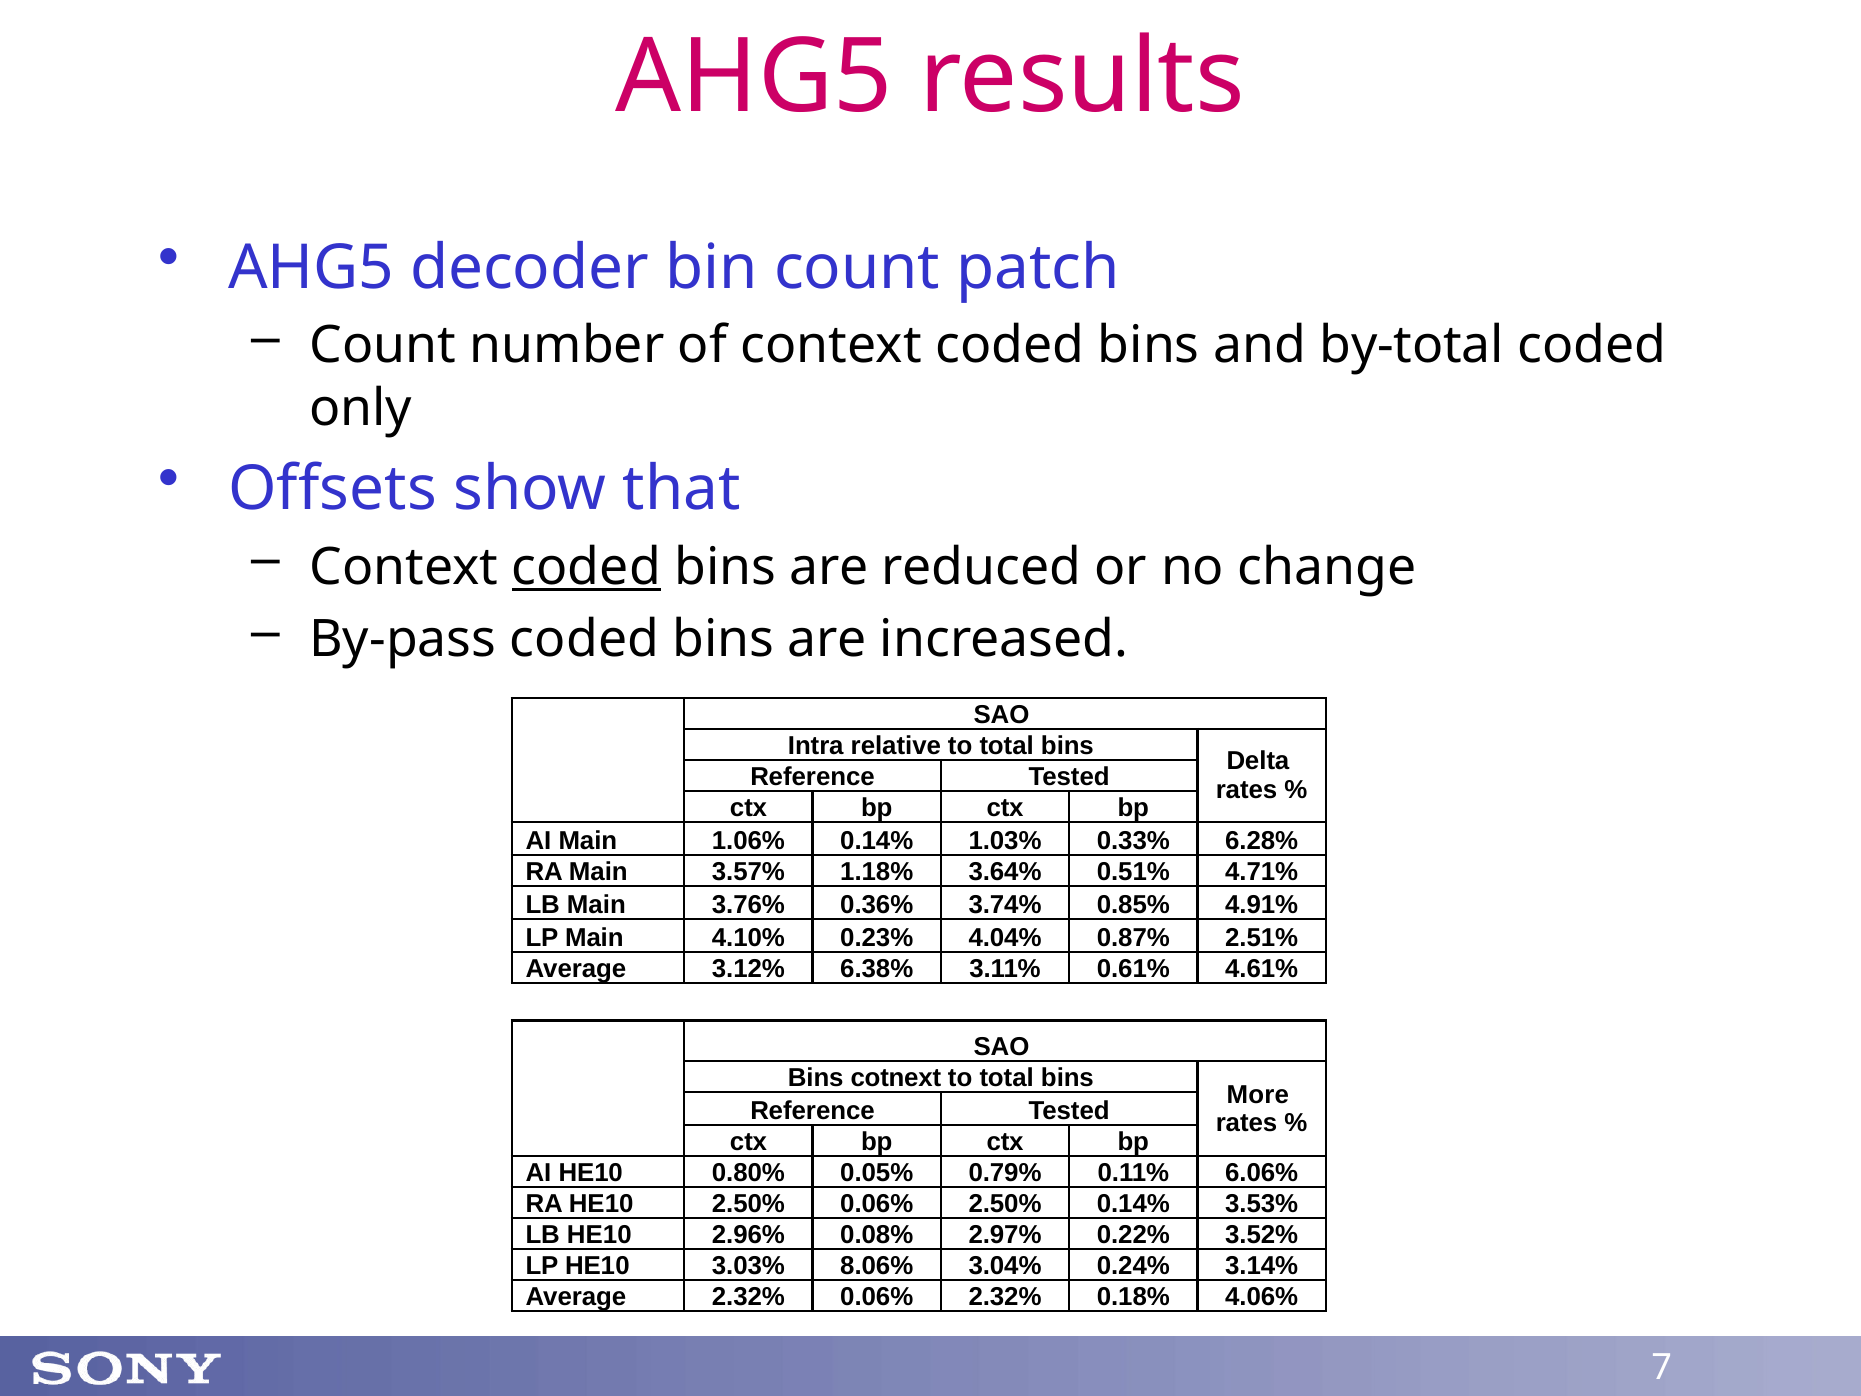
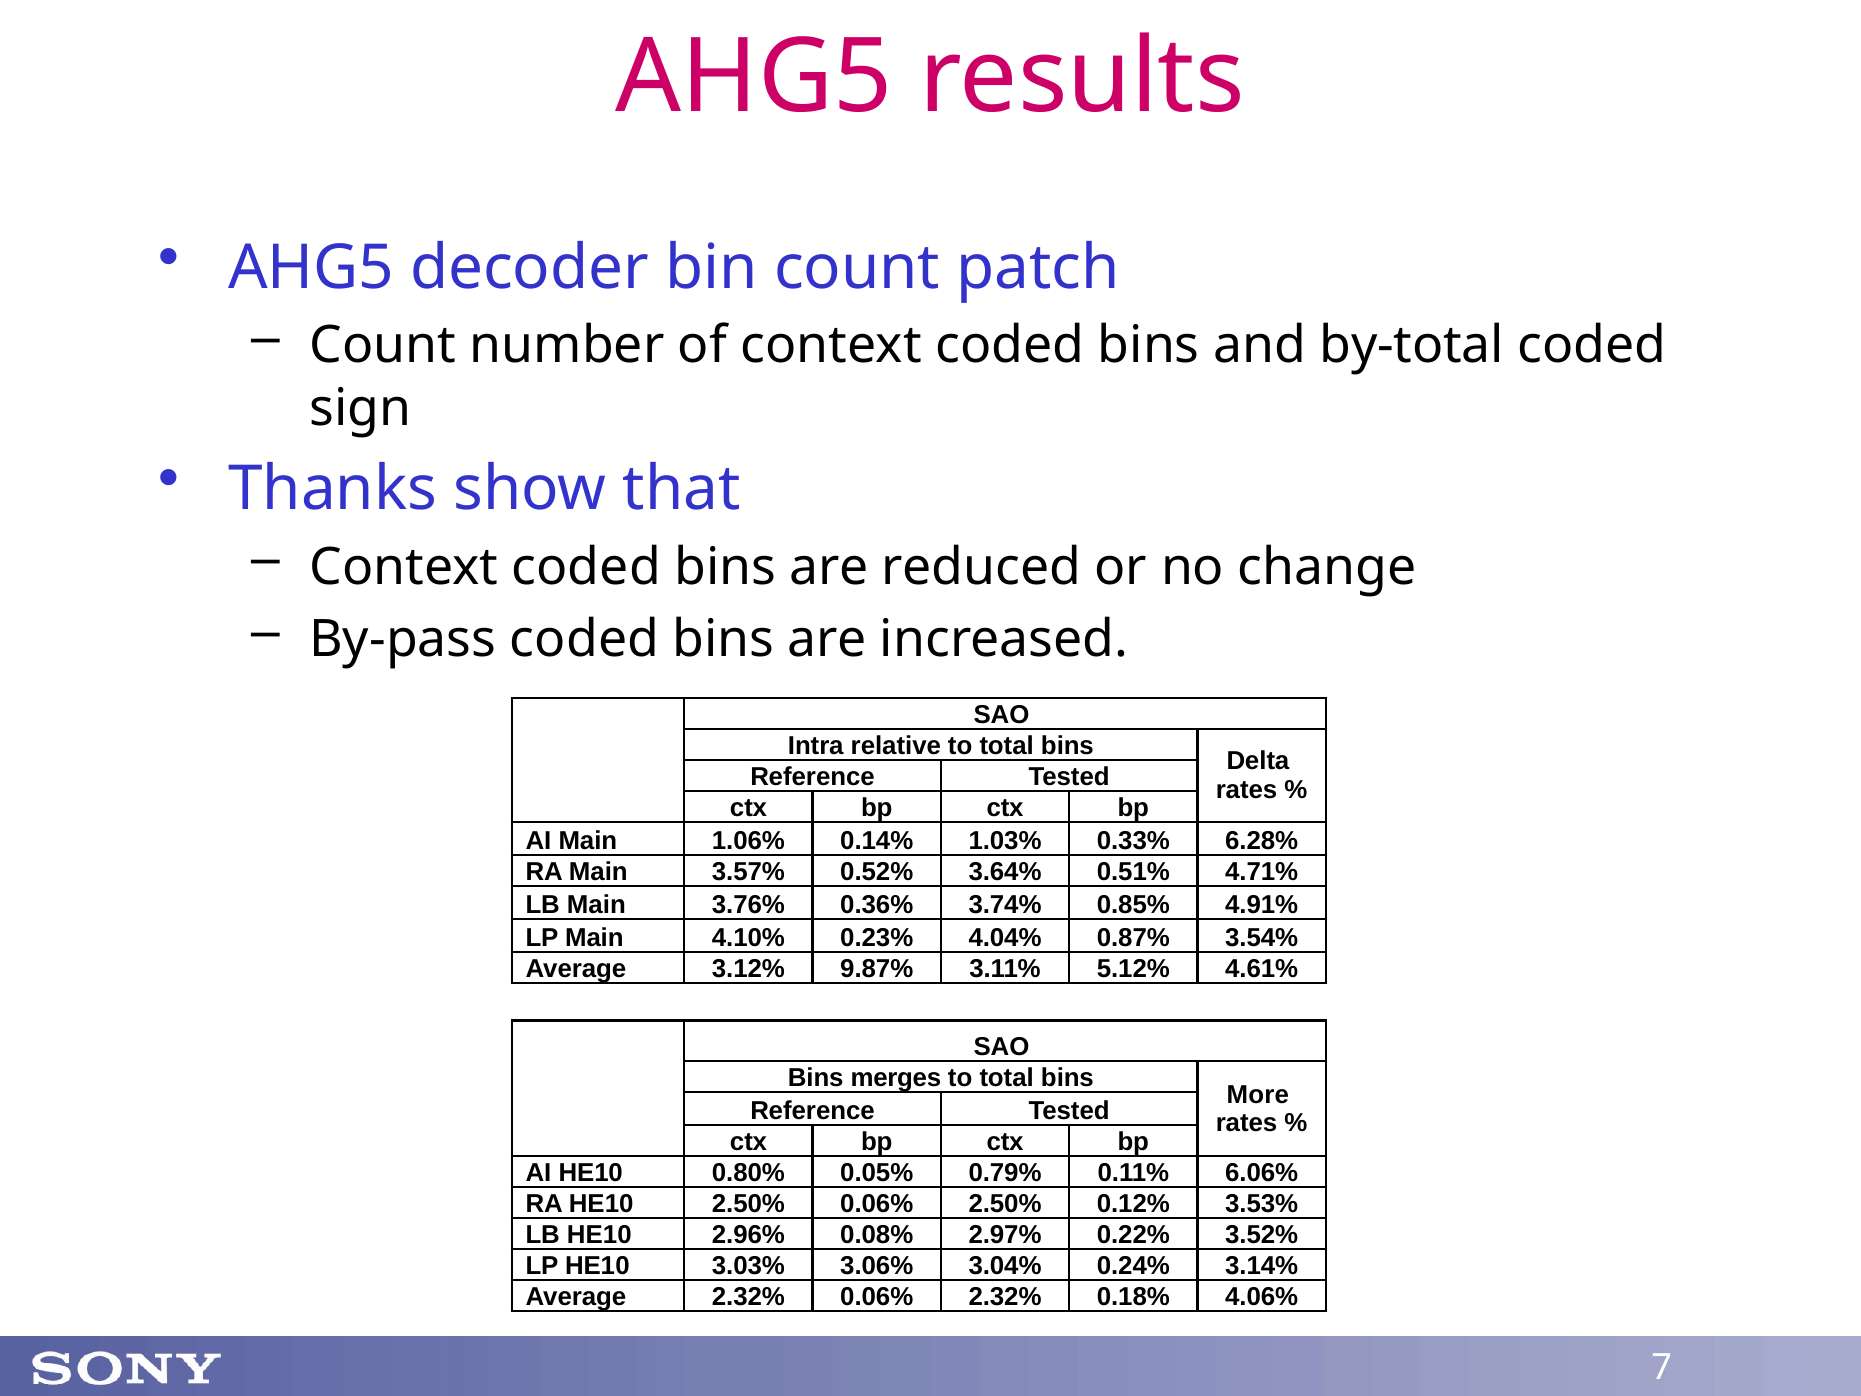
only: only -> sign
Offsets: Offsets -> Thanks
coded at (586, 567) underline: present -> none
1.18%: 1.18% -> 0.52%
2.51%: 2.51% -> 3.54%
6.38%: 6.38% -> 9.87%
0.61%: 0.61% -> 5.12%
cotnext: cotnext -> merges
2.50% 0.14%: 0.14% -> 0.12%
8.06%: 8.06% -> 3.06%
